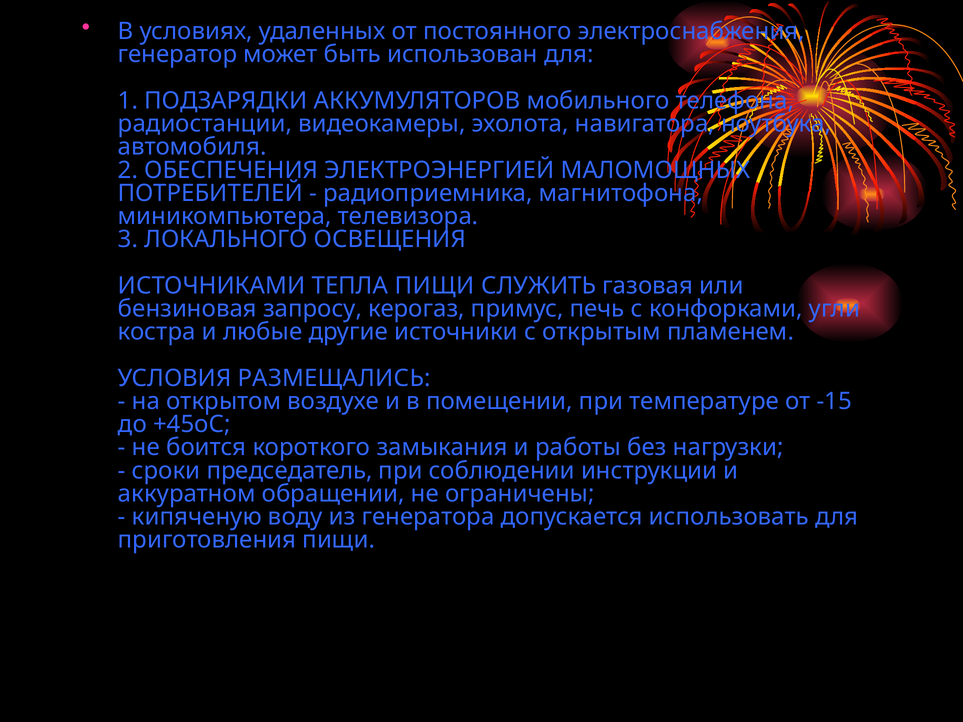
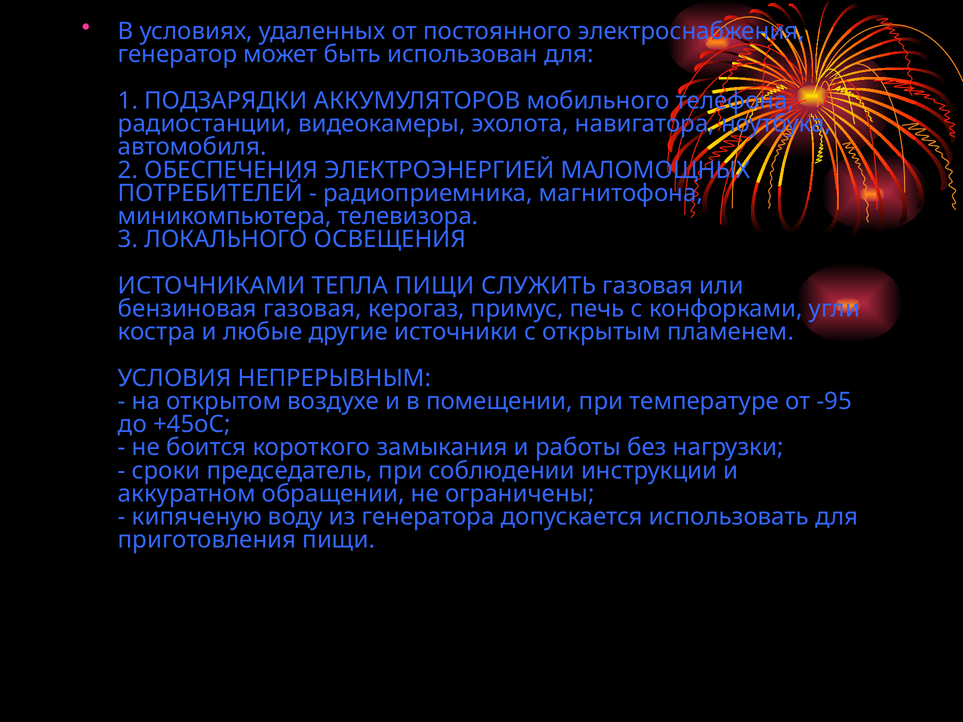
бензиновая запросу: запросу -> газовая
РАЗМЕЩАЛИСЬ: РАЗМЕЩАЛИСЬ -> НЕПРЕРЫВНЫМ
-15: -15 -> -95
